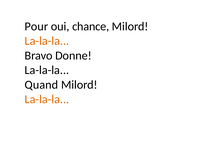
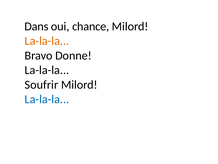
Pour: Pour -> Dans
Quand: Quand -> Soufrir
La-la-la at (47, 99) colour: orange -> blue
